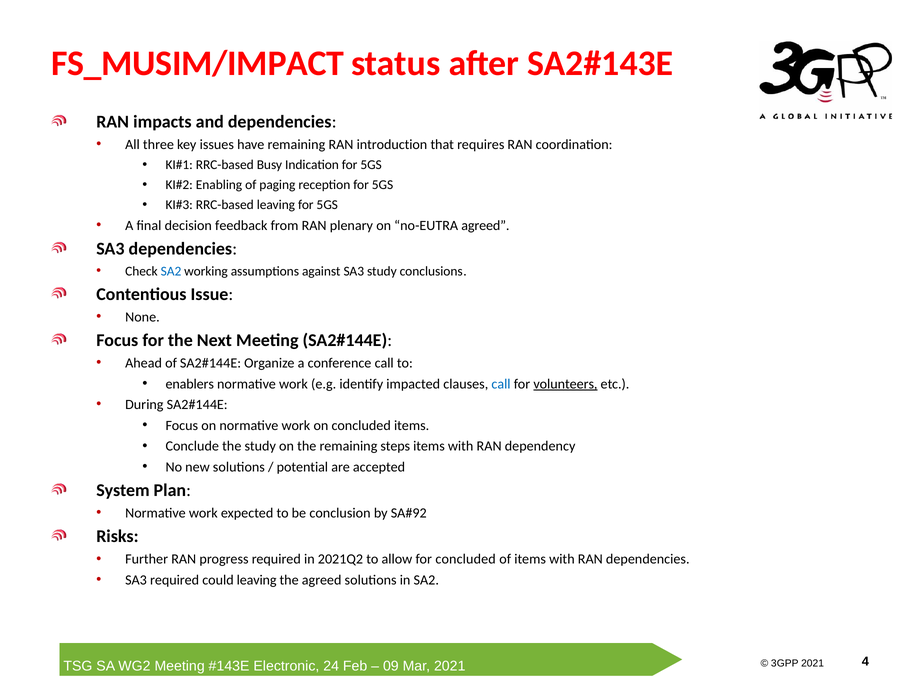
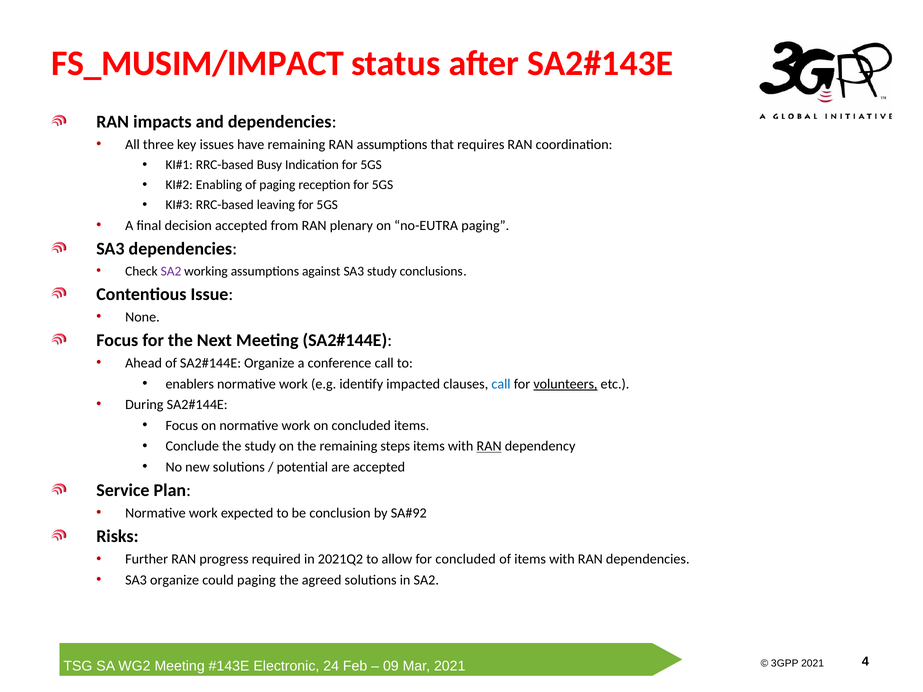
RAN introduction: introduction -> assumptions
decision feedback: feedback -> accepted
no-EUTRA agreed: agreed -> paging
SA2 at (171, 271) colour: blue -> purple
RAN at (489, 446) underline: none -> present
System: System -> Service
SA3 required: required -> organize
could leaving: leaving -> paging
